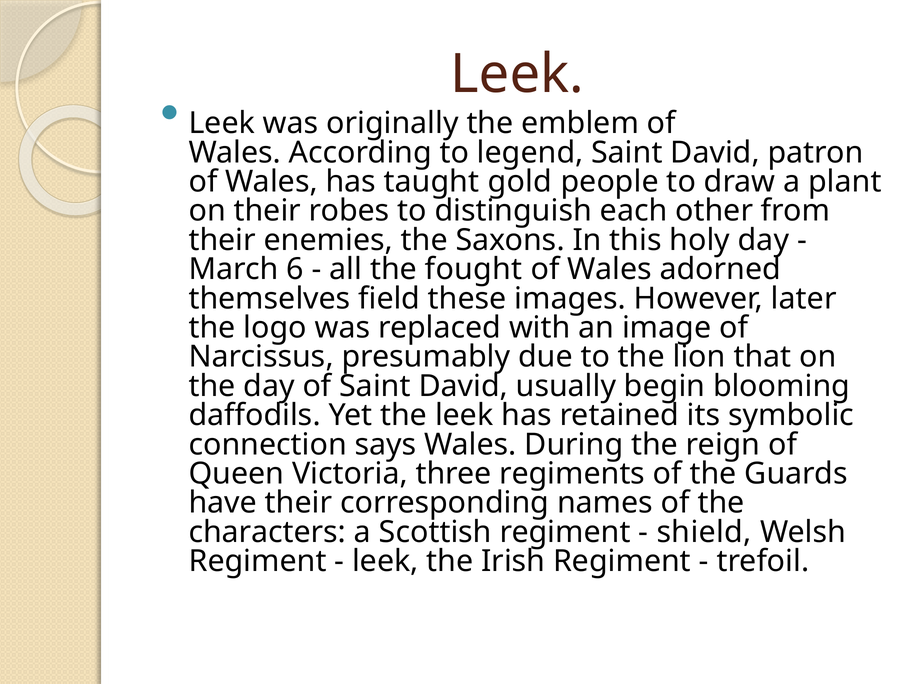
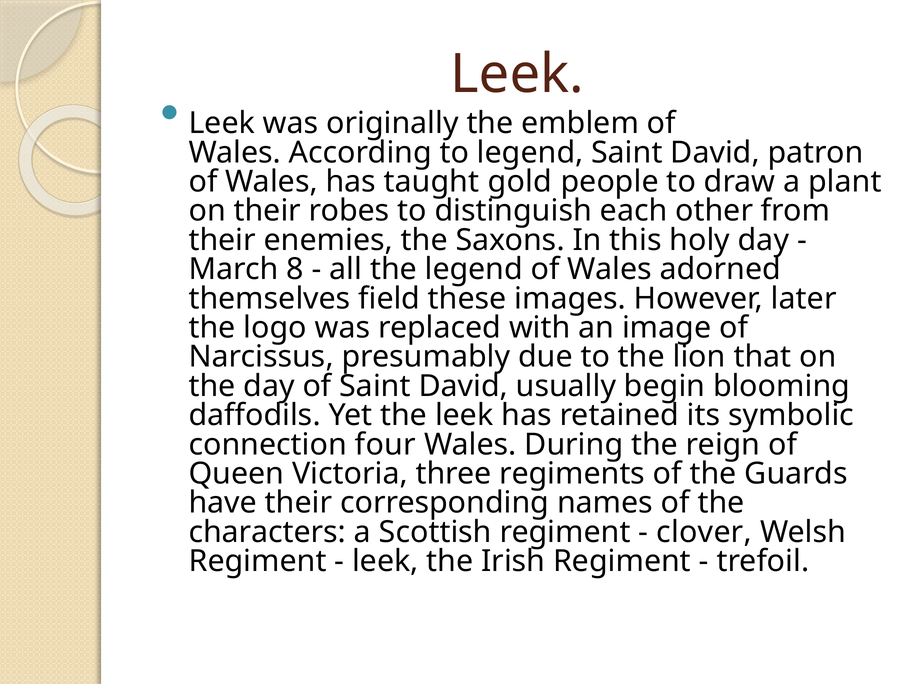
6: 6 -> 8
the fought: fought -> legend
says: says -> four
shield: shield -> clover
